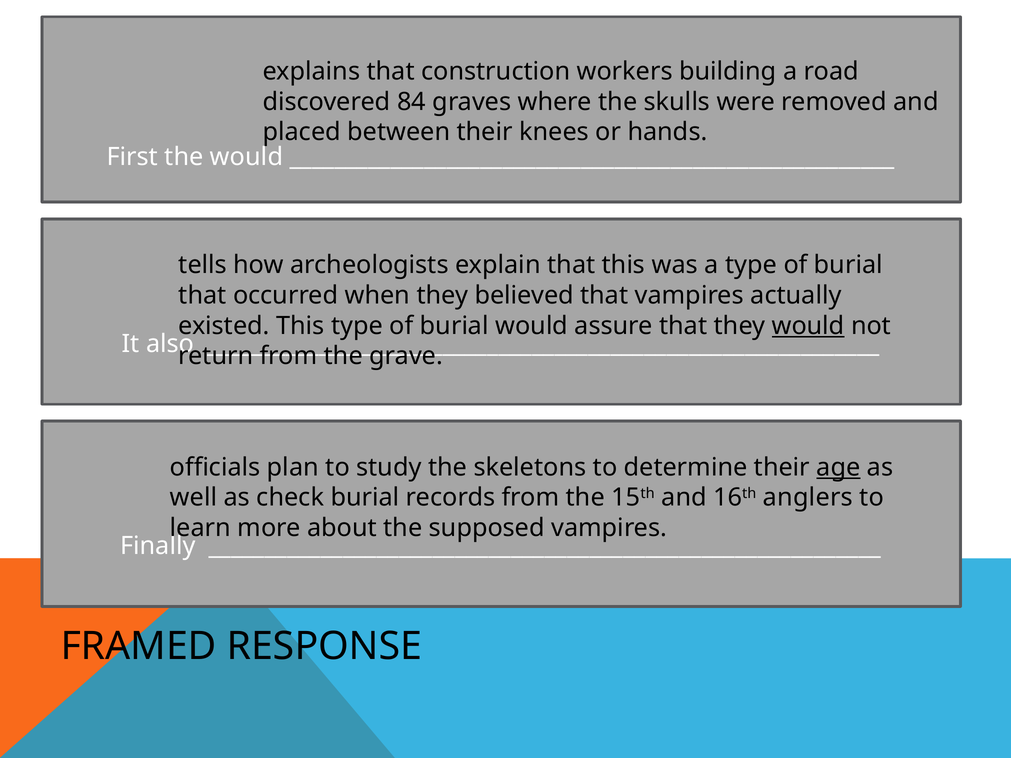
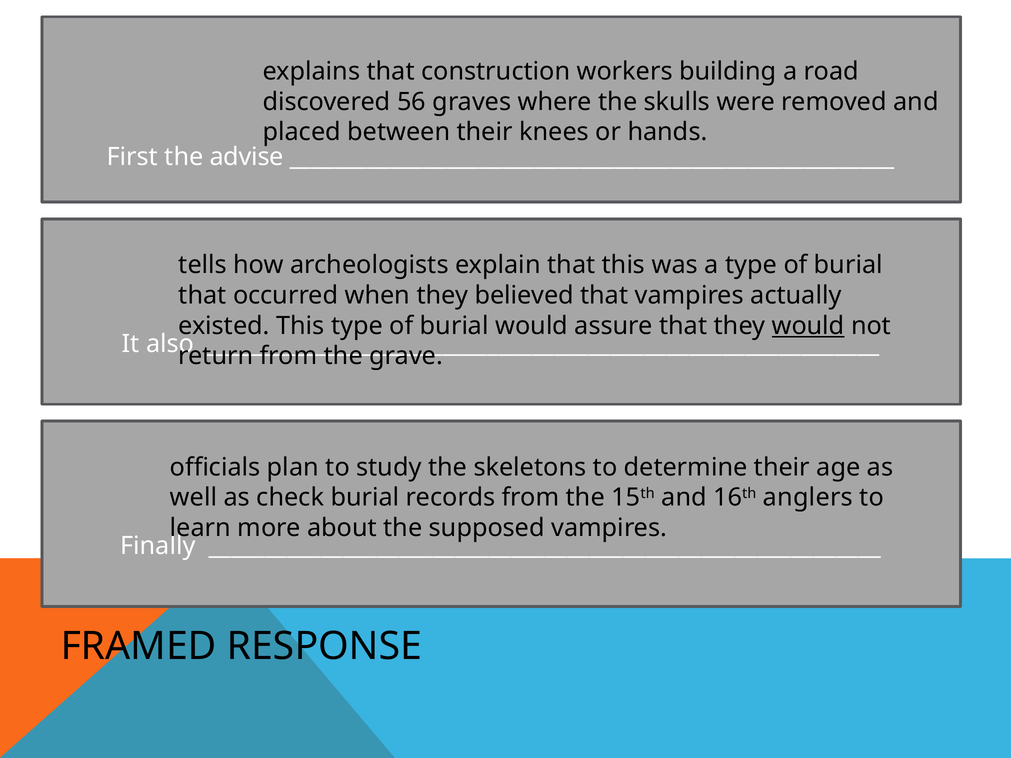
84: 84 -> 56
the would: would -> advise
age underline: present -> none
